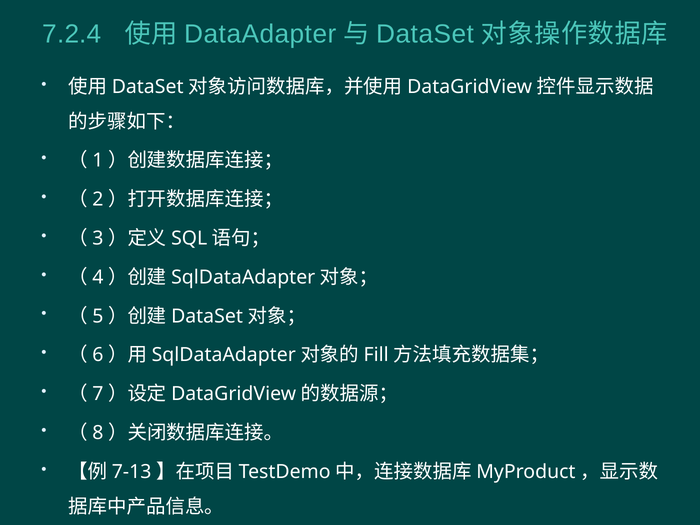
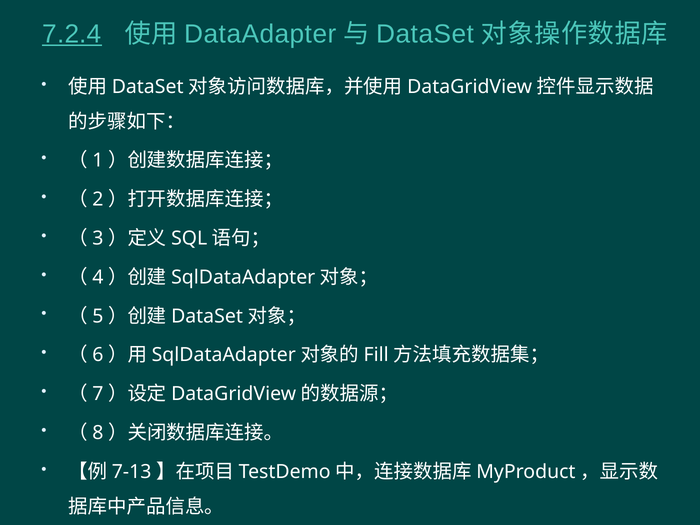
7.2.4 underline: none -> present
